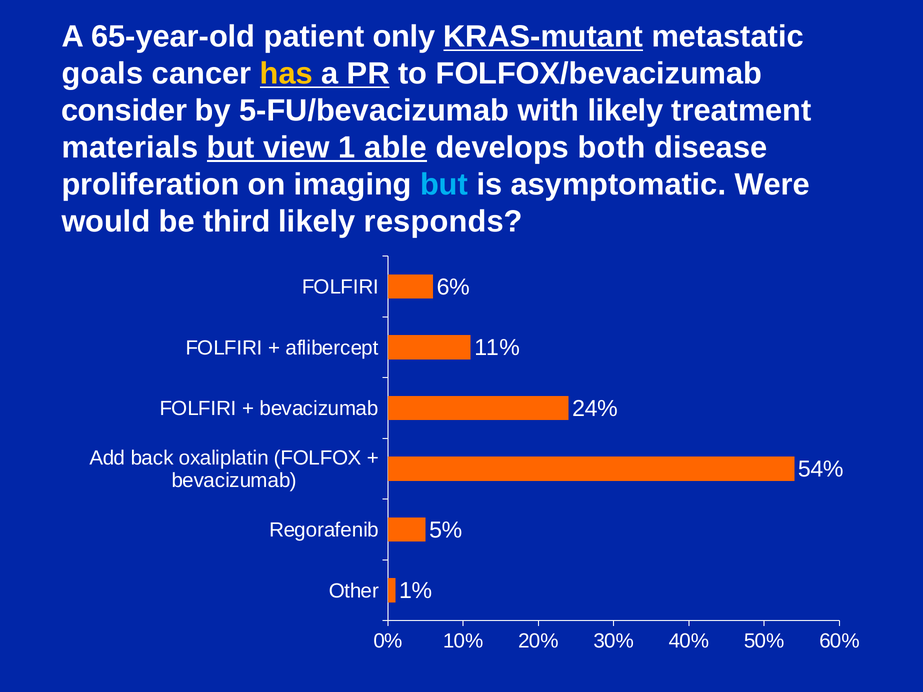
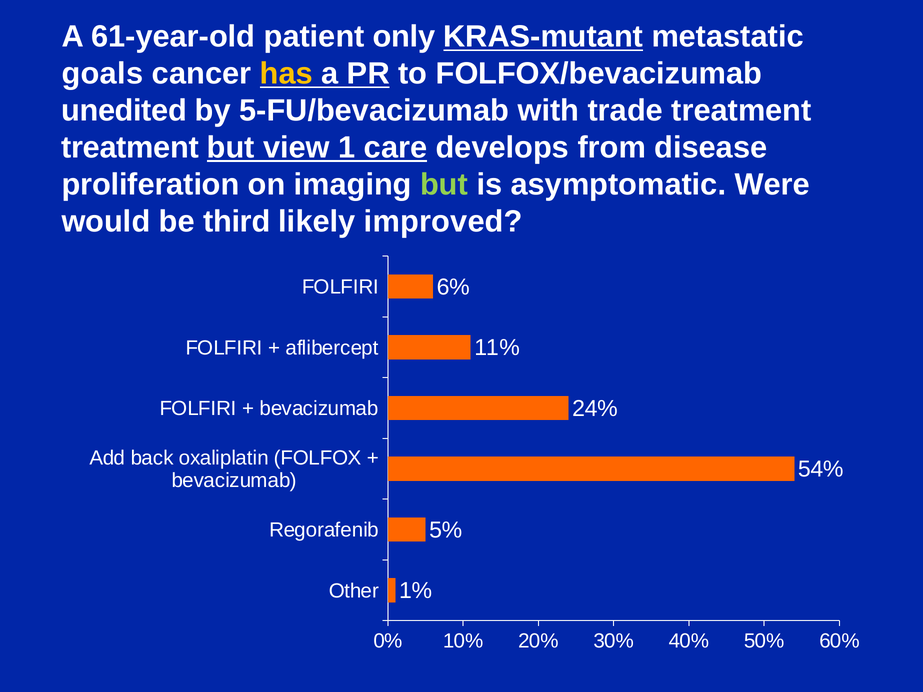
65-year-old: 65-year-old -> 61-year-old
consider: consider -> unedited
with likely: likely -> trade
materials at (130, 148): materials -> treatment
able: able -> care
both: both -> from
but at (444, 185) colour: light blue -> light green
responds: responds -> improved
